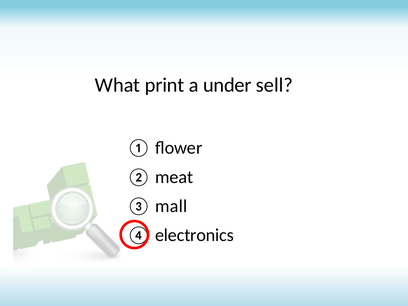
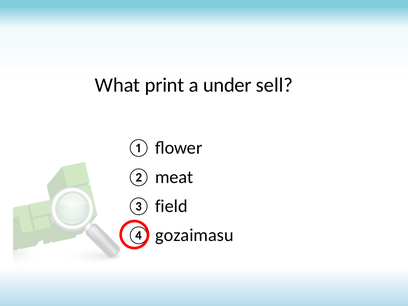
mall: mall -> field
electronics: electronics -> gozaimasu
